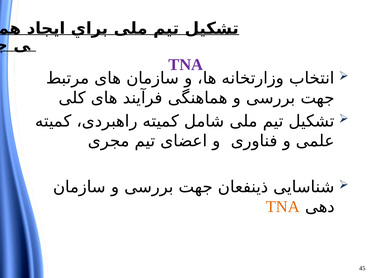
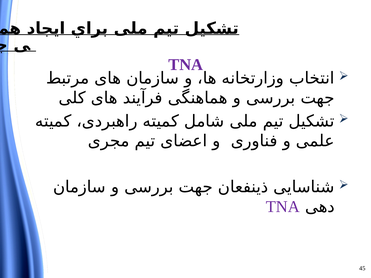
TNA at (283, 207) colour: orange -> purple
